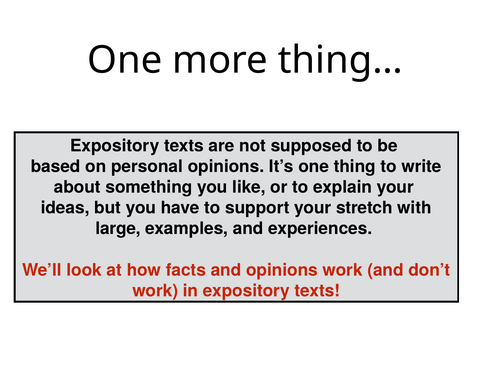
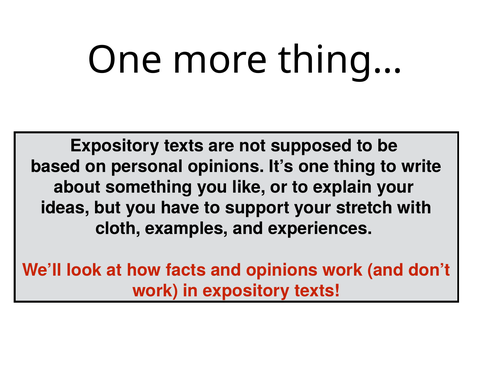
large: large -> cloth
